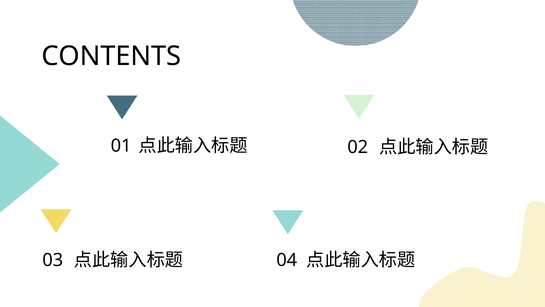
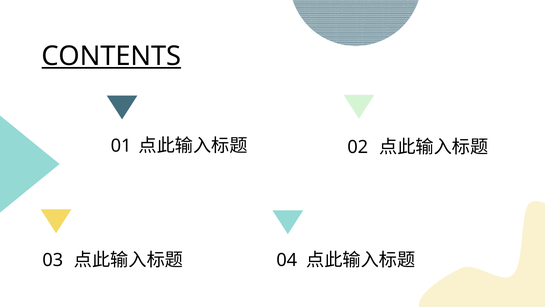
CONTENTS underline: none -> present
